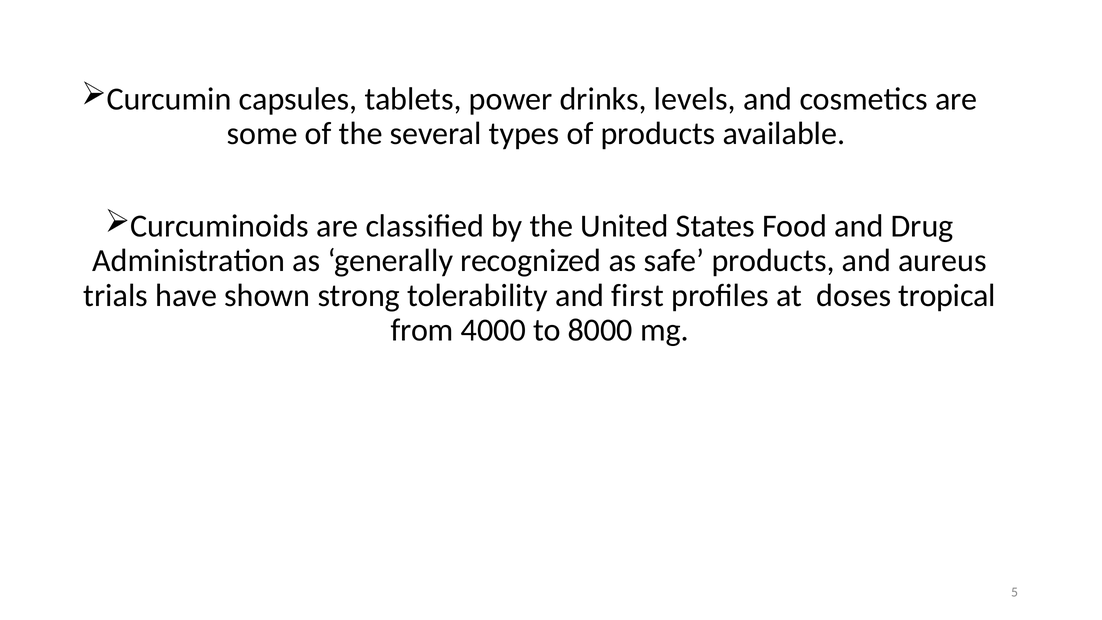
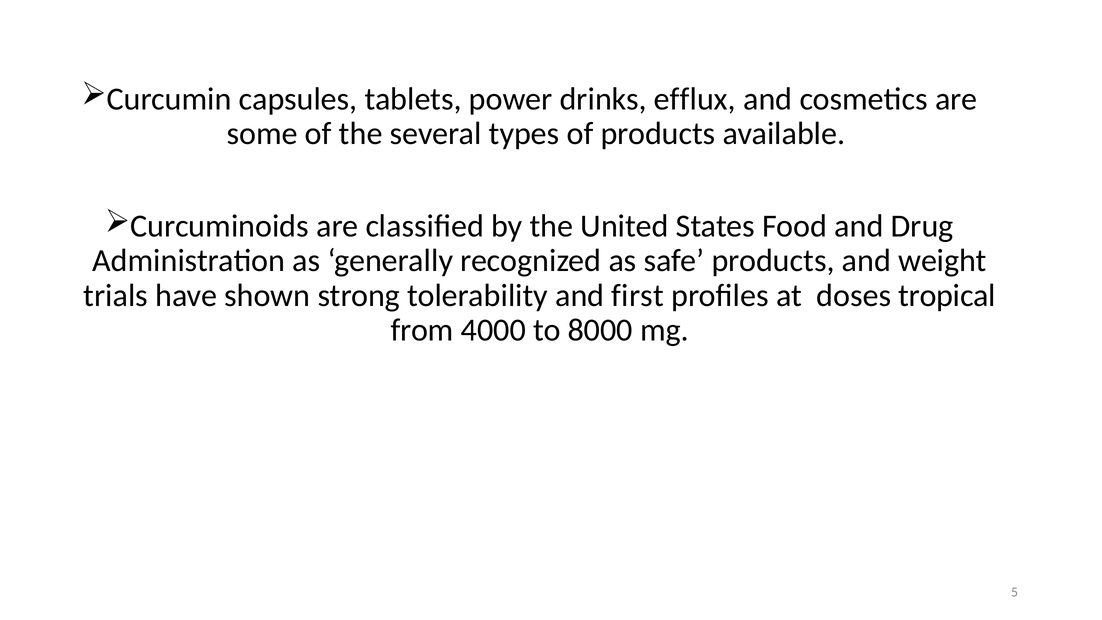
levels: levels -> efflux
aureus: aureus -> weight
